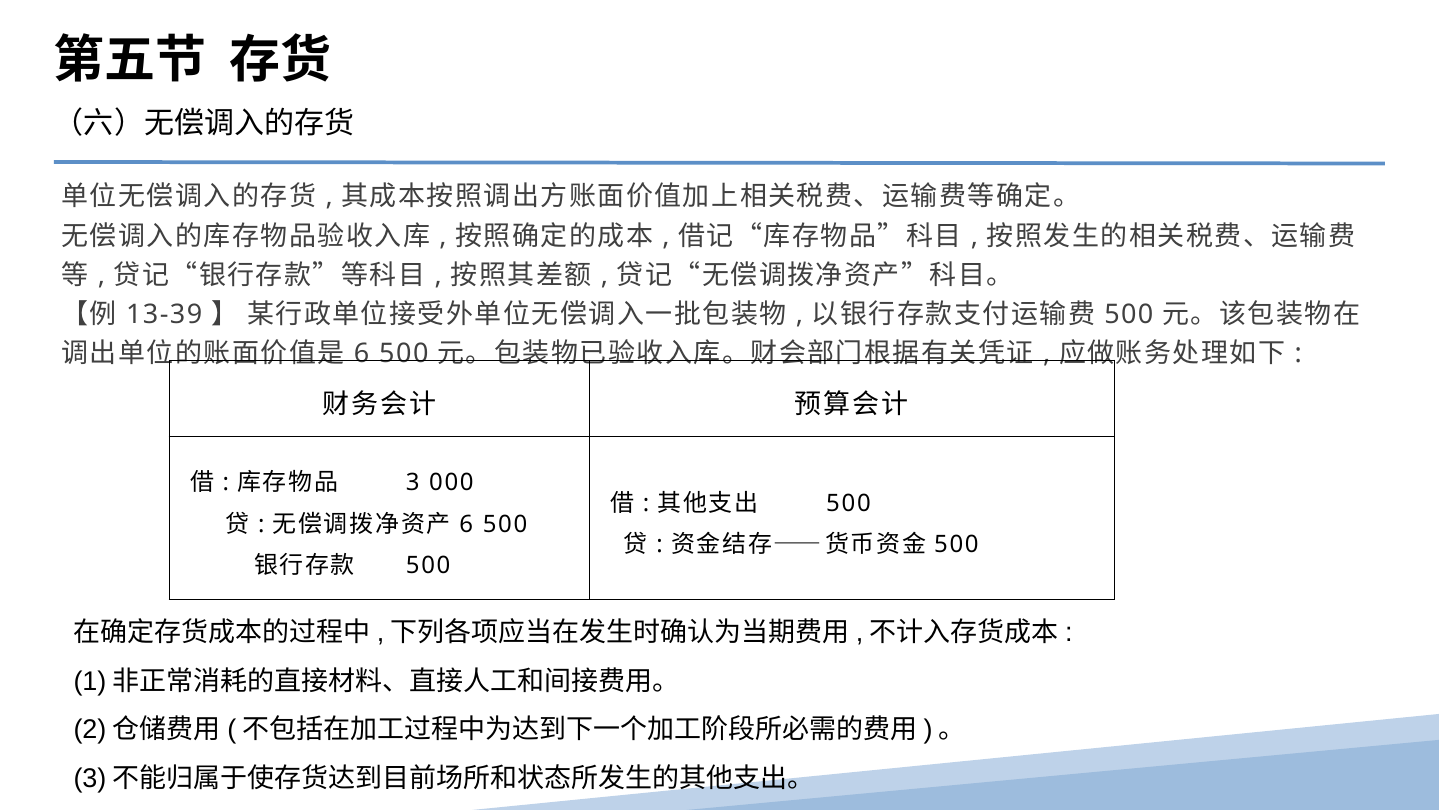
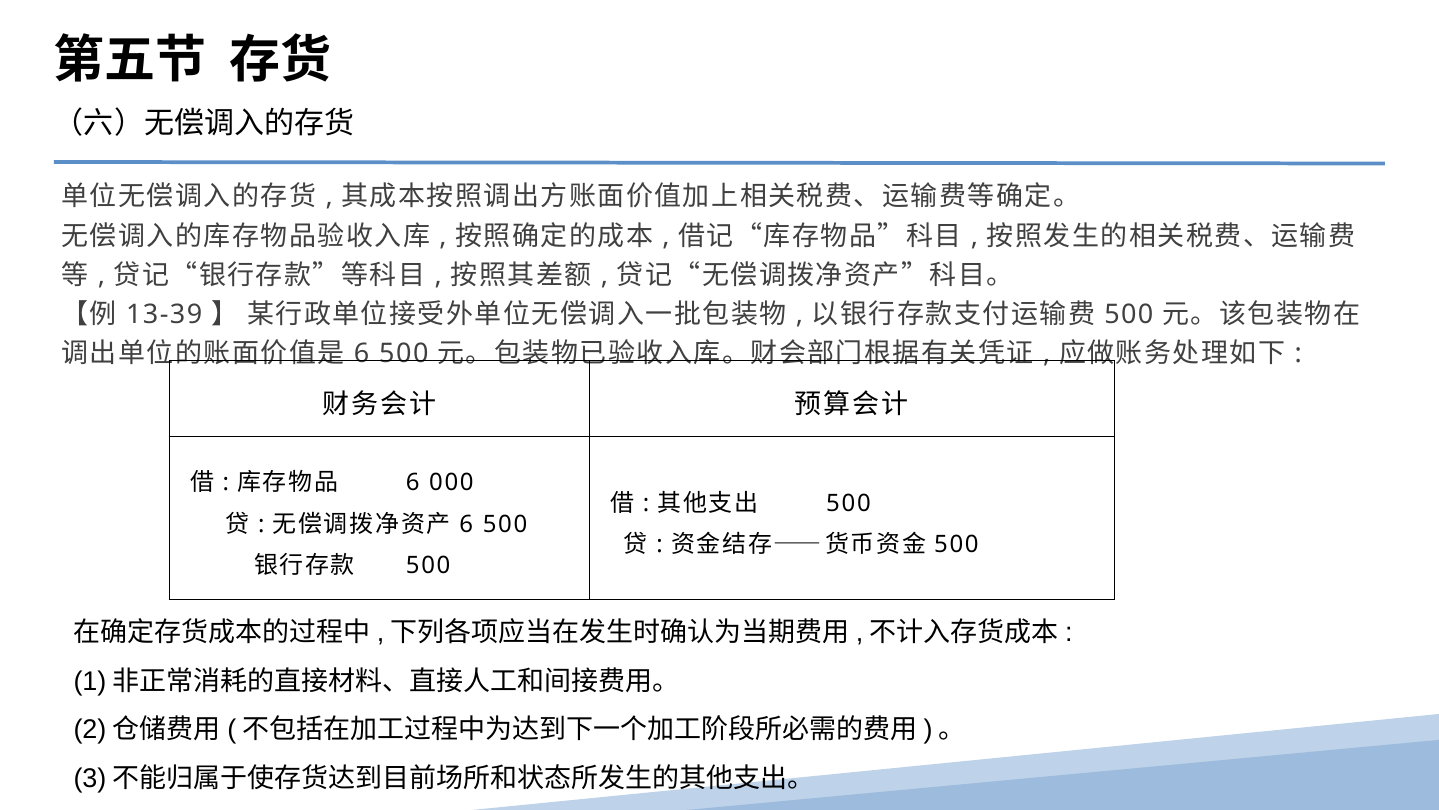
3 at (413, 482): 3 -> 6
